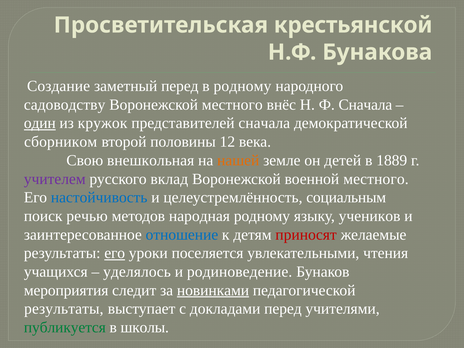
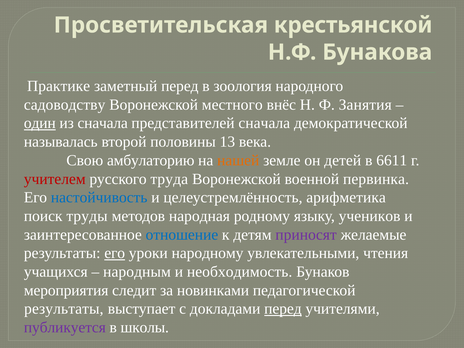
Создание: Создание -> Практике
в родному: родному -> зоология
Ф Сначала: Сначала -> Занятия
из кружок: кружок -> сначала
сборником: сборником -> называлась
12: 12 -> 13
внешкольная: внешкольная -> амбулаторию
1889: 1889 -> 6611
учителем colour: purple -> red
вклад: вклад -> труда
военной местного: местного -> первинка
социальным: социальным -> арифметика
речью: речью -> труды
приносят colour: red -> purple
поселяется: поселяется -> народному
уделялось: уделялось -> народным
родиноведение: родиноведение -> необходимость
новинками underline: present -> none
перед at (283, 309) underline: none -> present
публикуется colour: green -> purple
